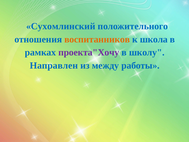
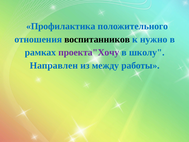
Сухомлинский: Сухомлинский -> Профилактика
воспитанников colour: orange -> black
школа: школа -> нужно
